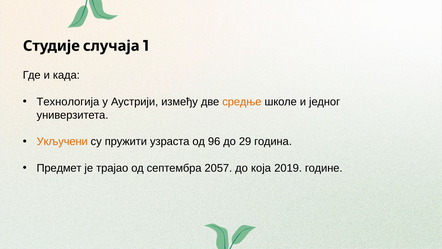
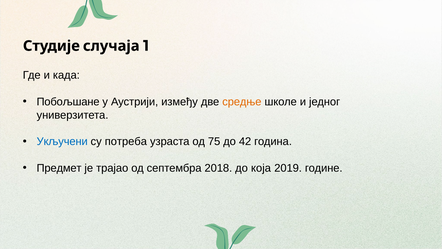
Технологија: Технологија -> Побољшане
Укључени colour: orange -> blue
пружити: пружити -> потреба
96: 96 -> 75
29: 29 -> 42
2057: 2057 -> 2018
